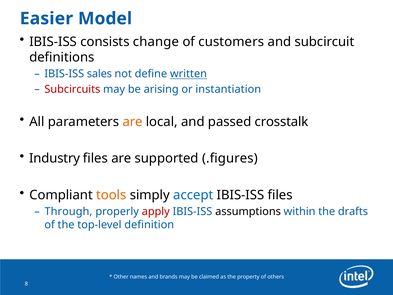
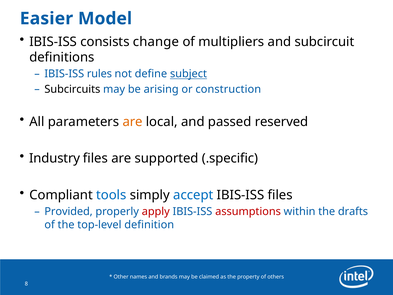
customers: customers -> multipliers
sales: sales -> rules
written: written -> subject
Subcircuits colour: red -> black
instantiation: instantiation -> construction
crosstalk: crosstalk -> reserved
.figures: .figures -> .specific
tools colour: orange -> blue
Through: Through -> Provided
assumptions colour: black -> red
